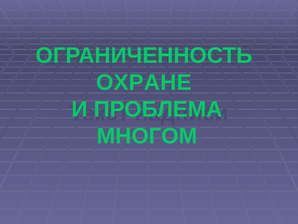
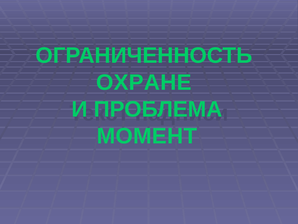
МНОГОМ: МНОГОМ -> МОМЕНТ
